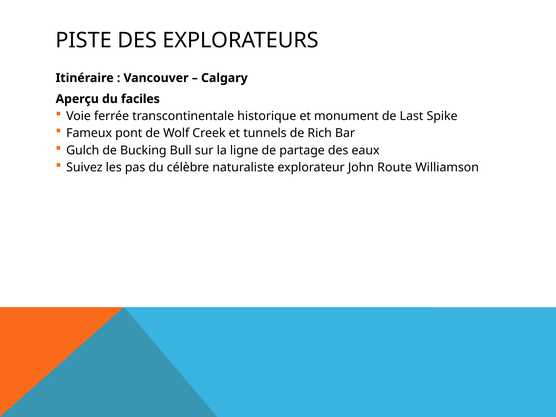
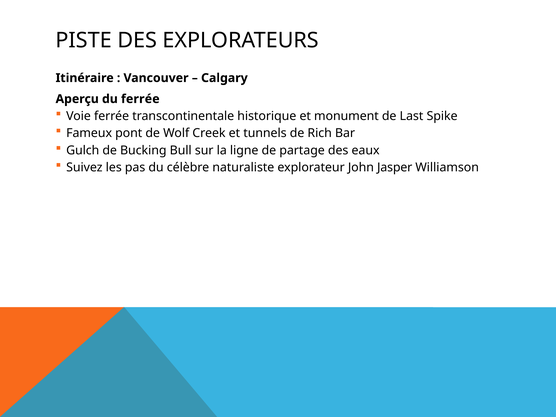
du faciles: faciles -> ferrée
Route: Route -> Jasper
